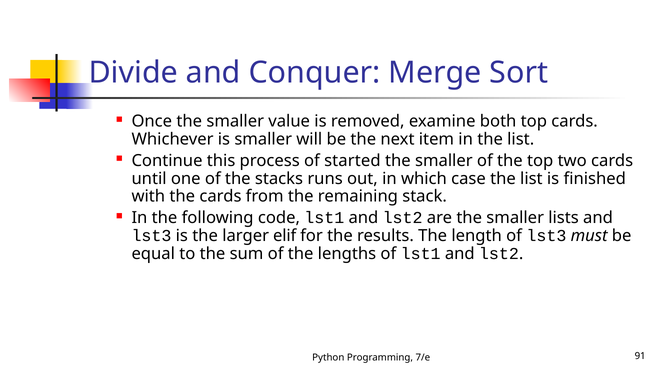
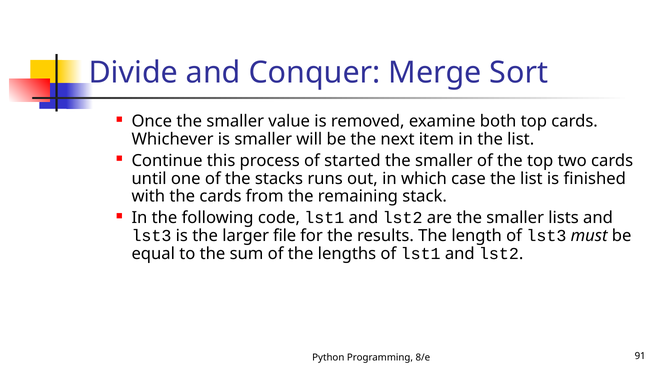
elif: elif -> file
7/e: 7/e -> 8/e
